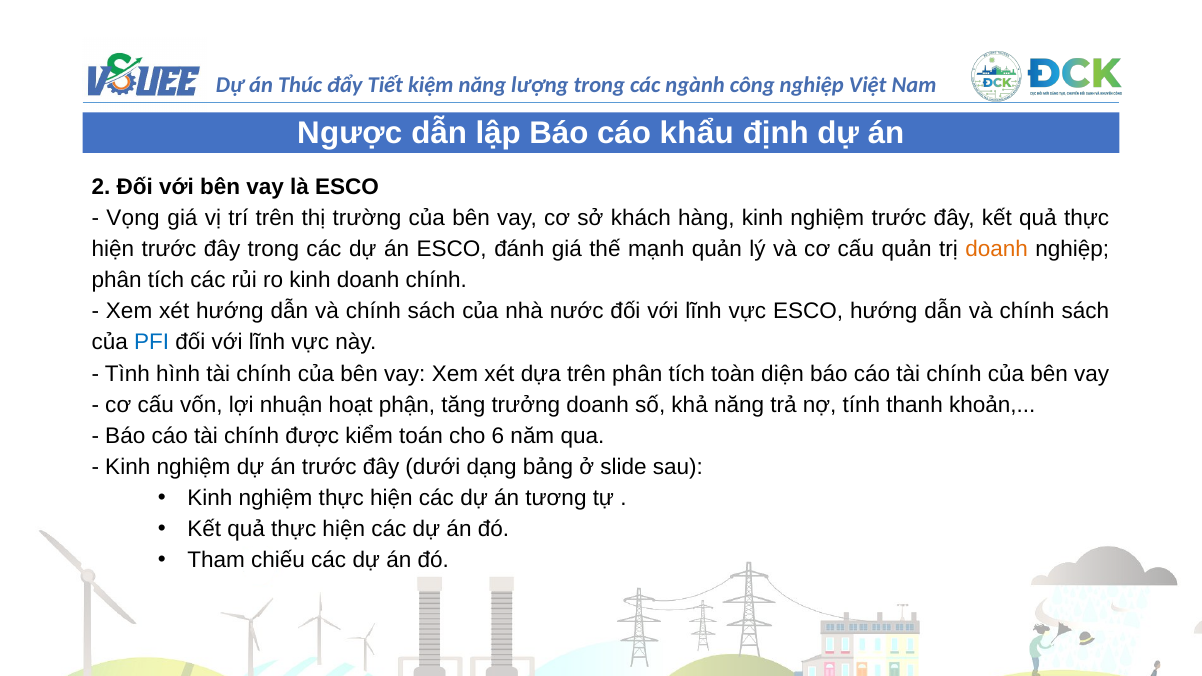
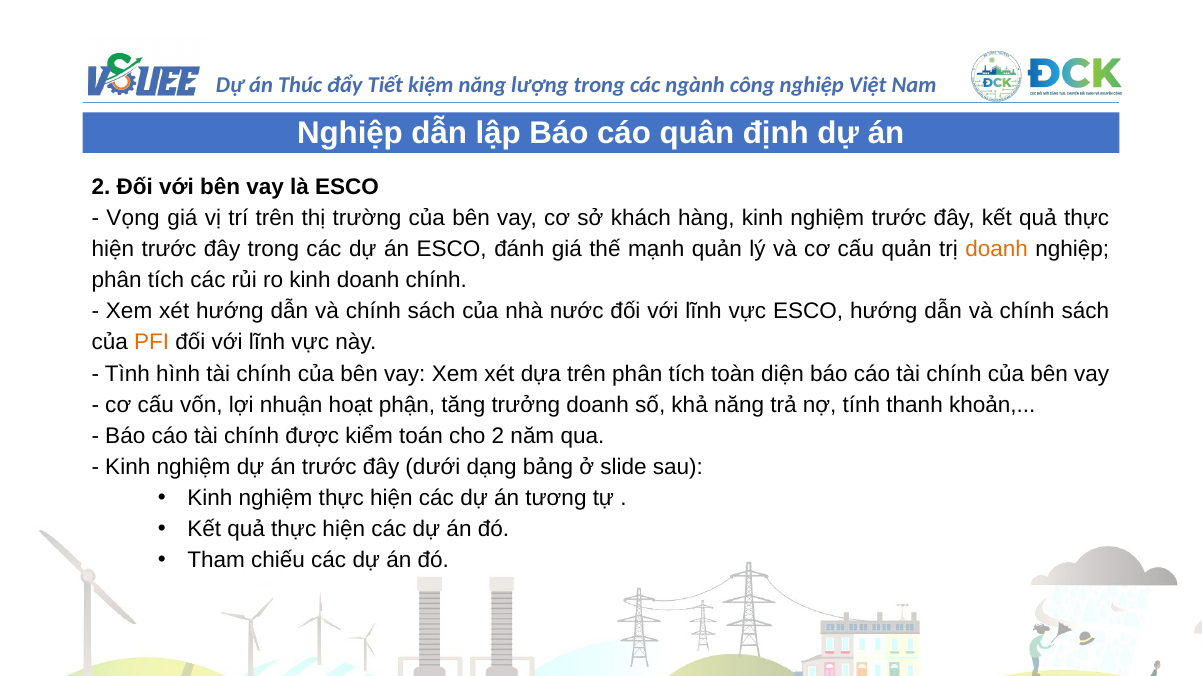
Ngược at (350, 134): Ngược -> Nghiệp
khẩu: khẩu -> quân
PFI colour: blue -> orange
cho 6: 6 -> 2
